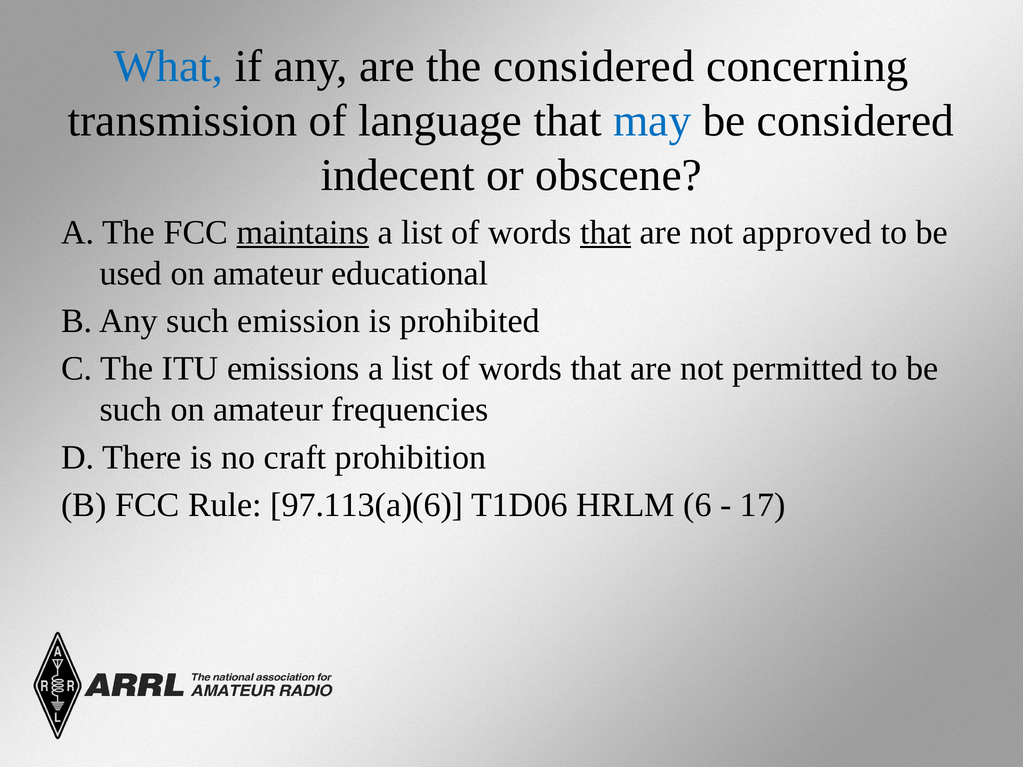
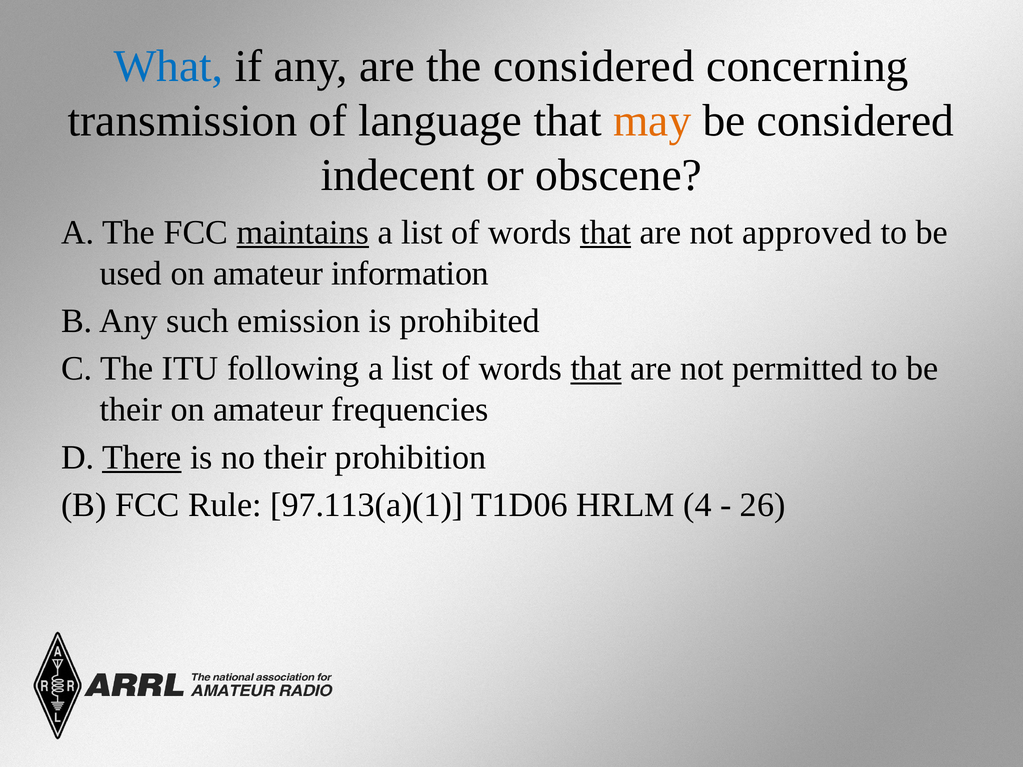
may colour: blue -> orange
educational: educational -> information
emissions: emissions -> following
that at (596, 369) underline: none -> present
such at (131, 410): such -> their
There underline: none -> present
no craft: craft -> their
97.113(a)(6: 97.113(a)(6 -> 97.113(a)(1
6: 6 -> 4
17: 17 -> 26
